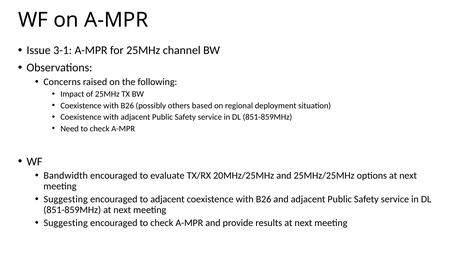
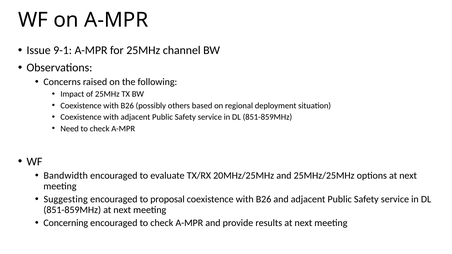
3-1: 3-1 -> 9-1
to adjacent: adjacent -> proposal
Suggesting at (66, 223): Suggesting -> Concerning
